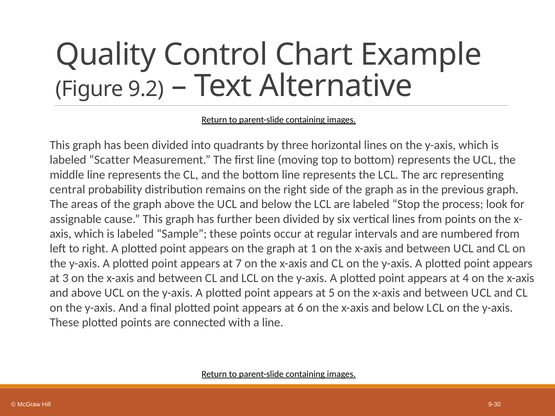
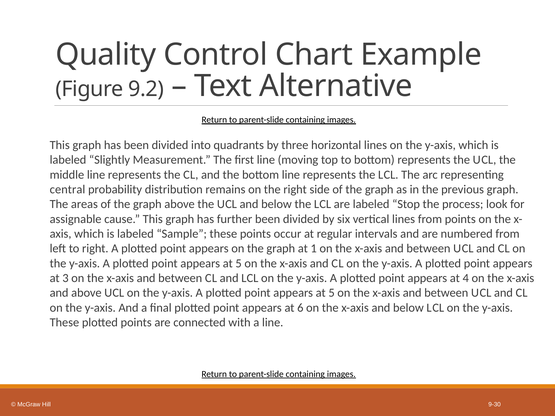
Scatter: Scatter -> Slightly
7 at (239, 263): 7 -> 5
